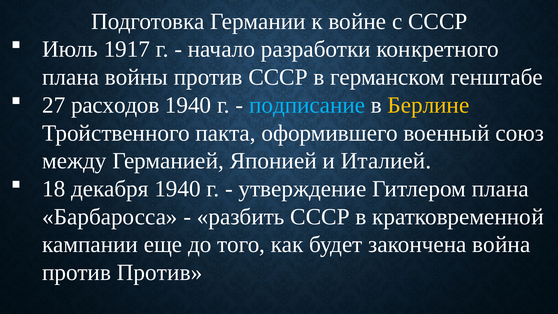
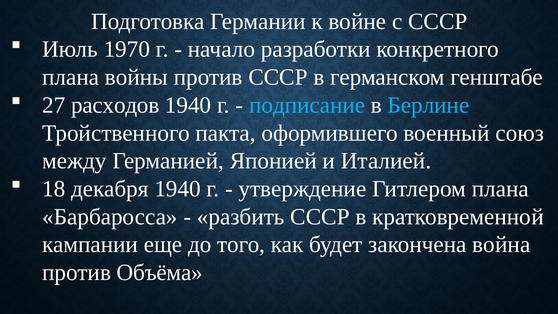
1917: 1917 -> 1970
Берлине colour: yellow -> light blue
против Против: Против -> Объёма
